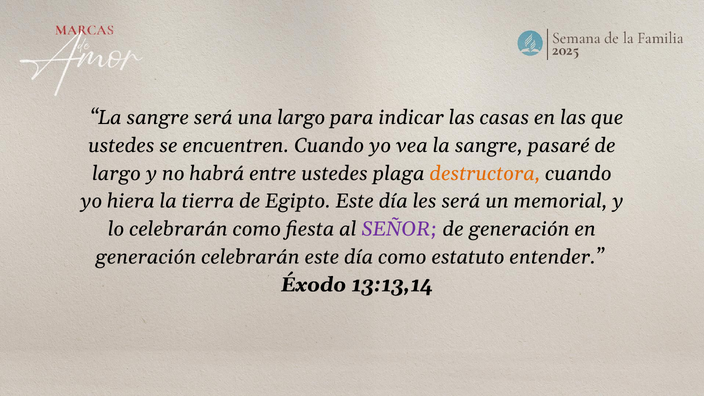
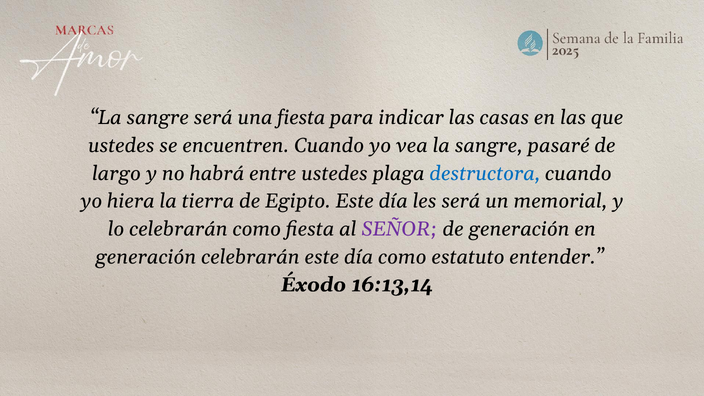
una largo: largo -> fiesta
destructora colour: orange -> blue
13:13,14: 13:13,14 -> 16:13,14
